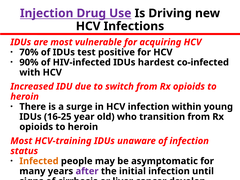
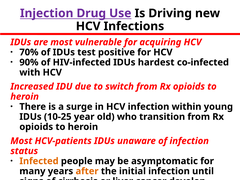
16-25: 16-25 -> 10-25
HCV-training: HCV-training -> HCV-patients
after colour: purple -> orange
